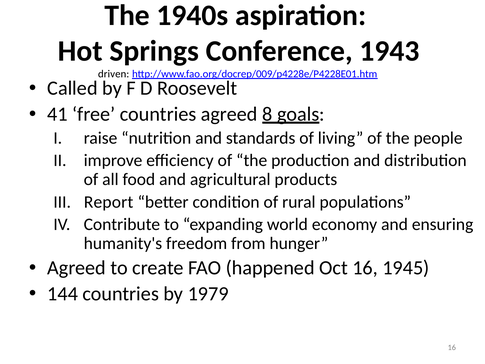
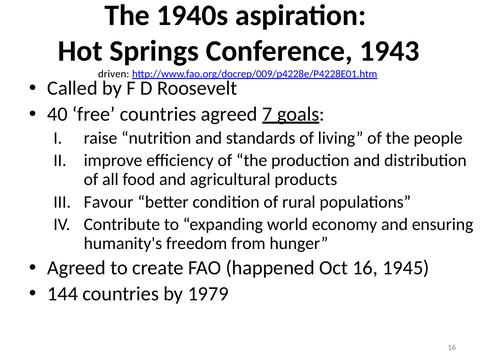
41: 41 -> 40
8: 8 -> 7
Report: Report -> Favour
